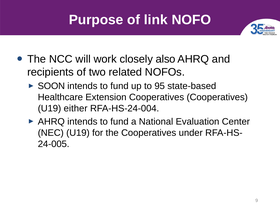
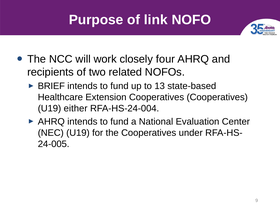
also: also -> four
SOON: SOON -> BRIEF
95: 95 -> 13
